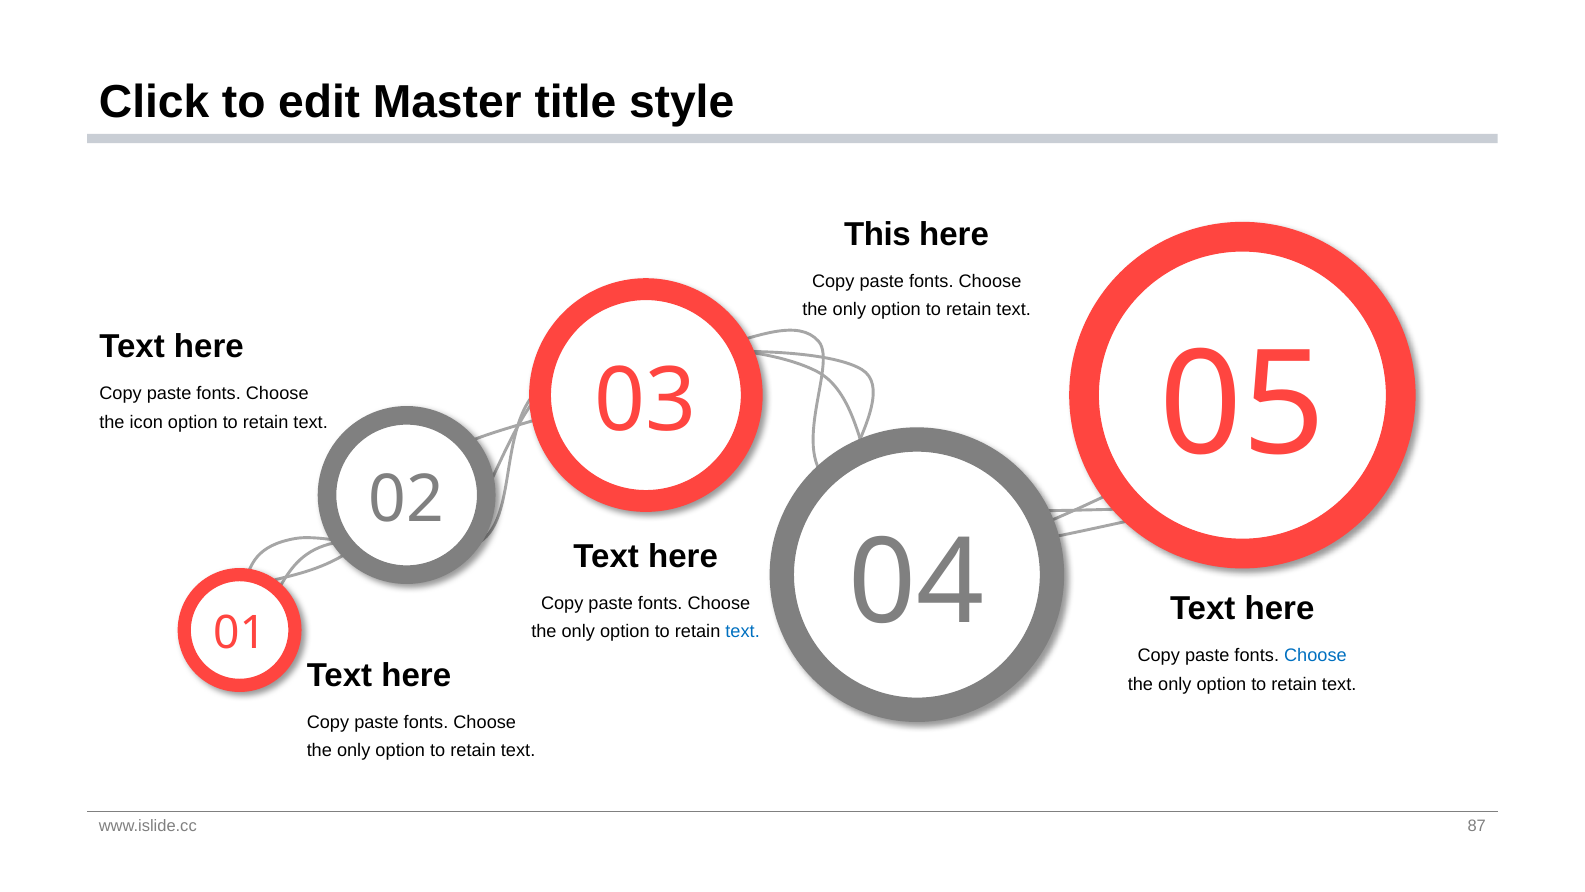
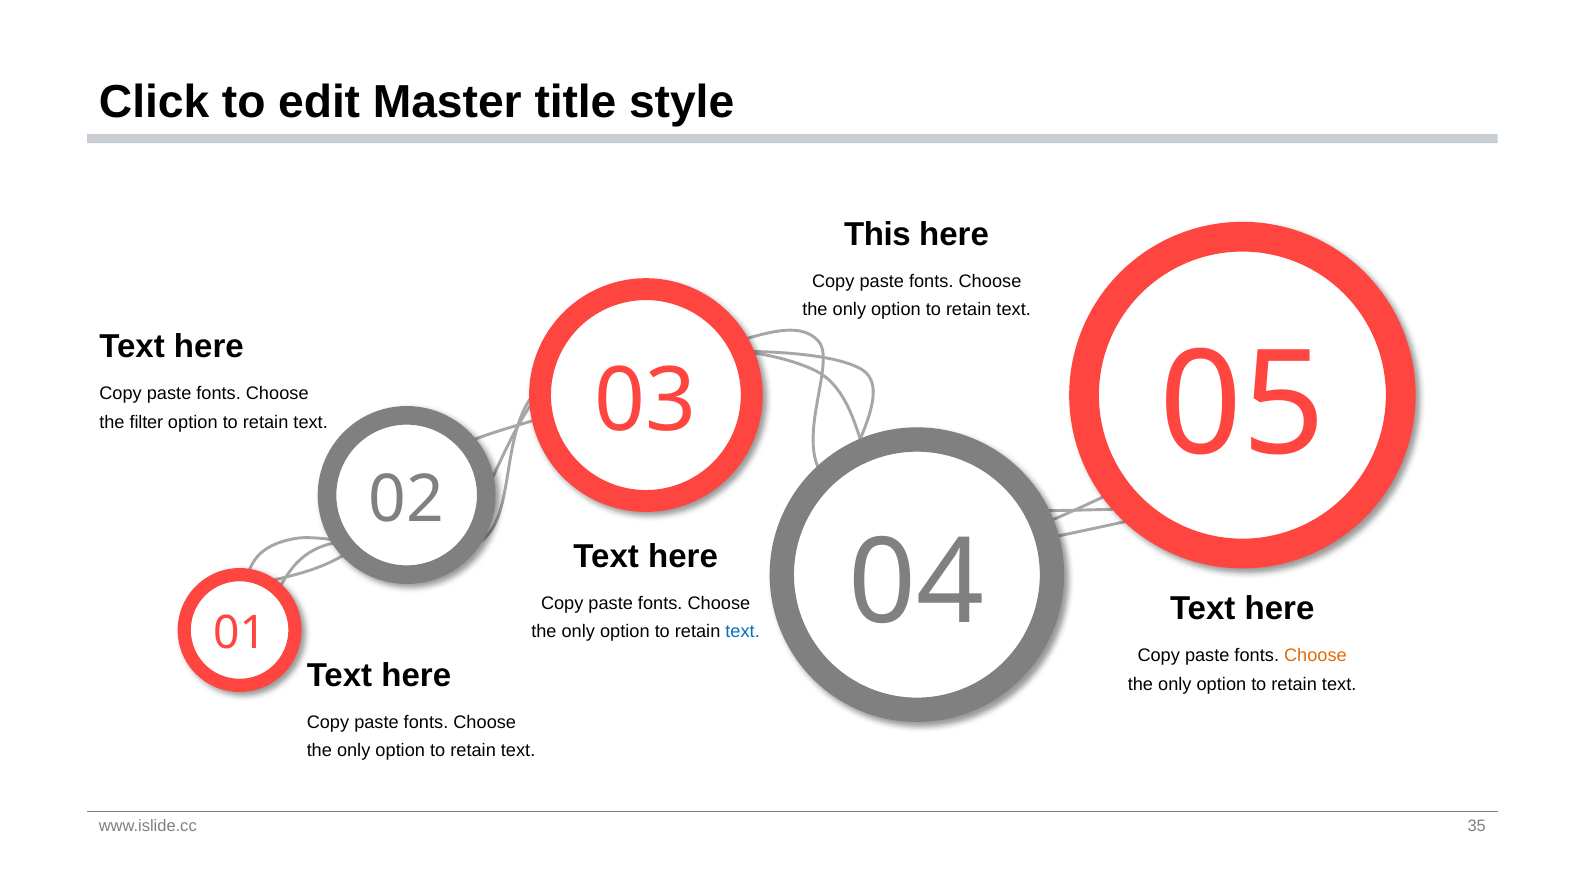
icon: icon -> filter
Choose at (1315, 655) colour: blue -> orange
87: 87 -> 35
